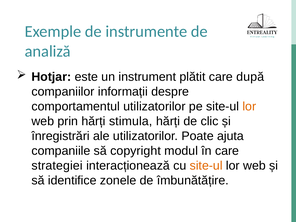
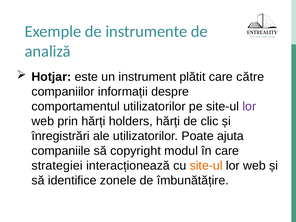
după: după -> către
lor at (249, 106) colour: orange -> purple
stimula: stimula -> holders
